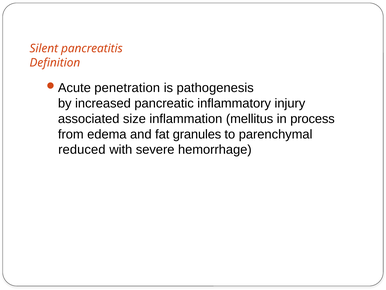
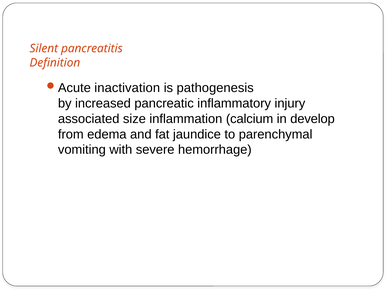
penetration: penetration -> inactivation
mellitus: mellitus -> calcium
process: process -> develop
granules: granules -> jaundice
reduced: reduced -> vomiting
